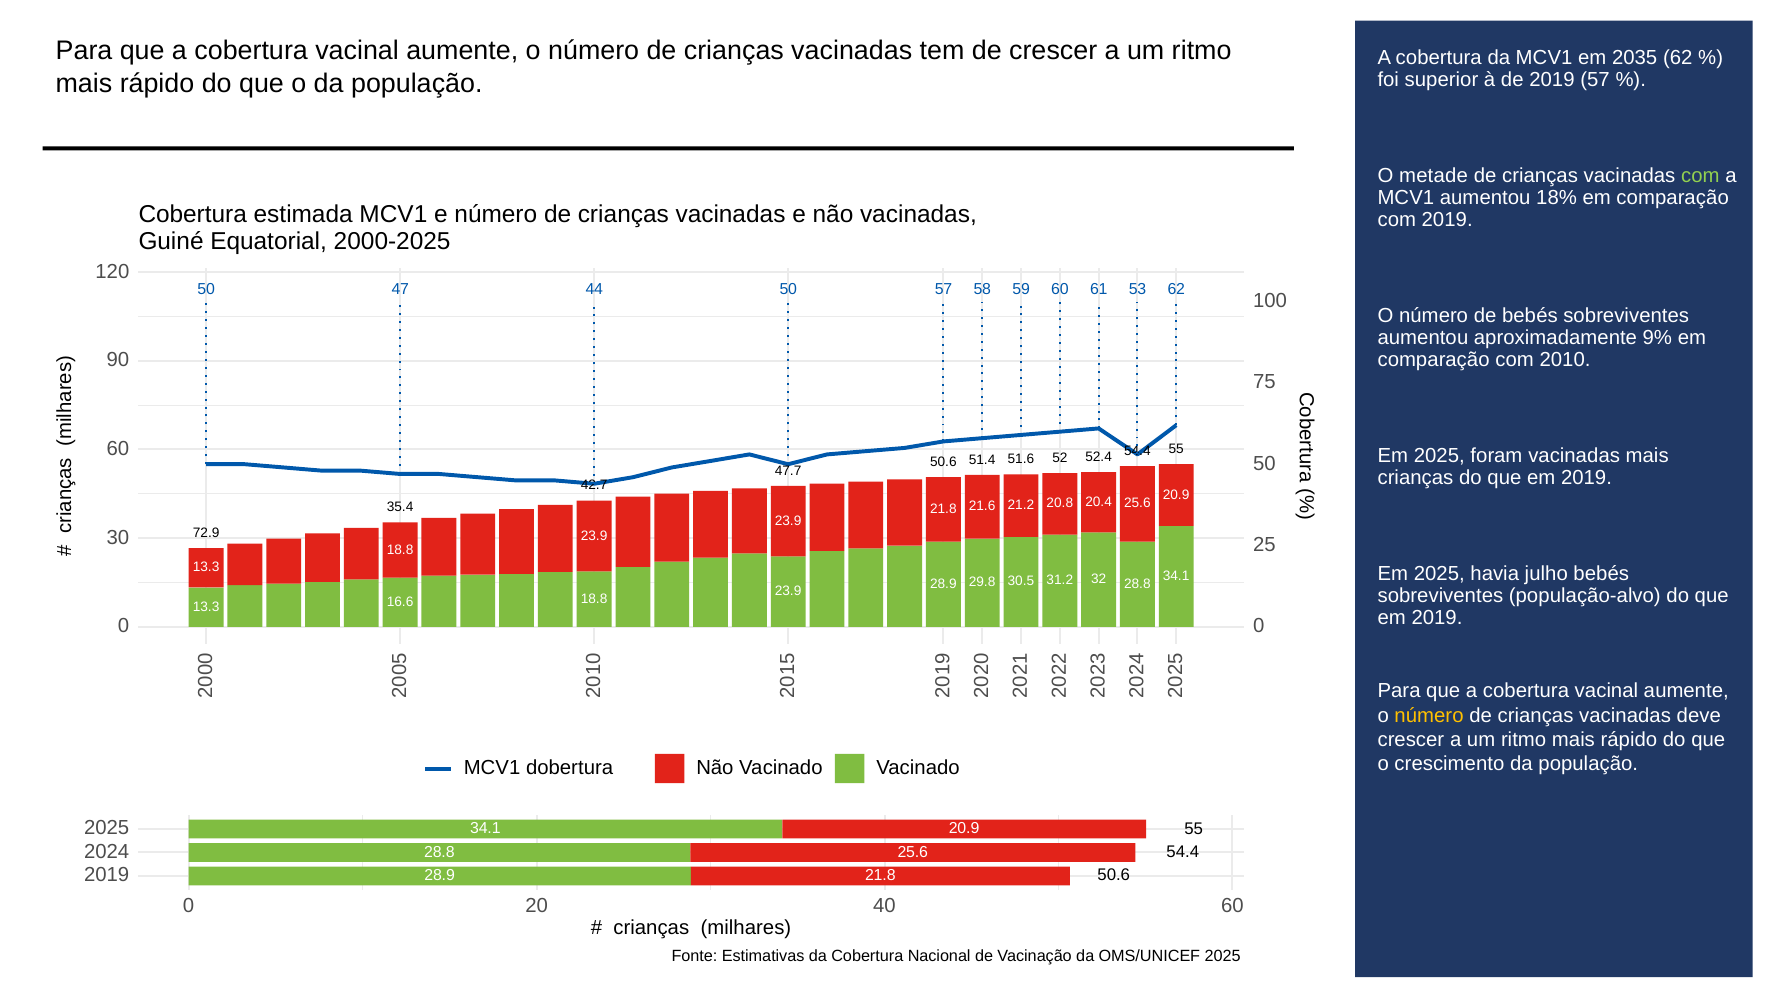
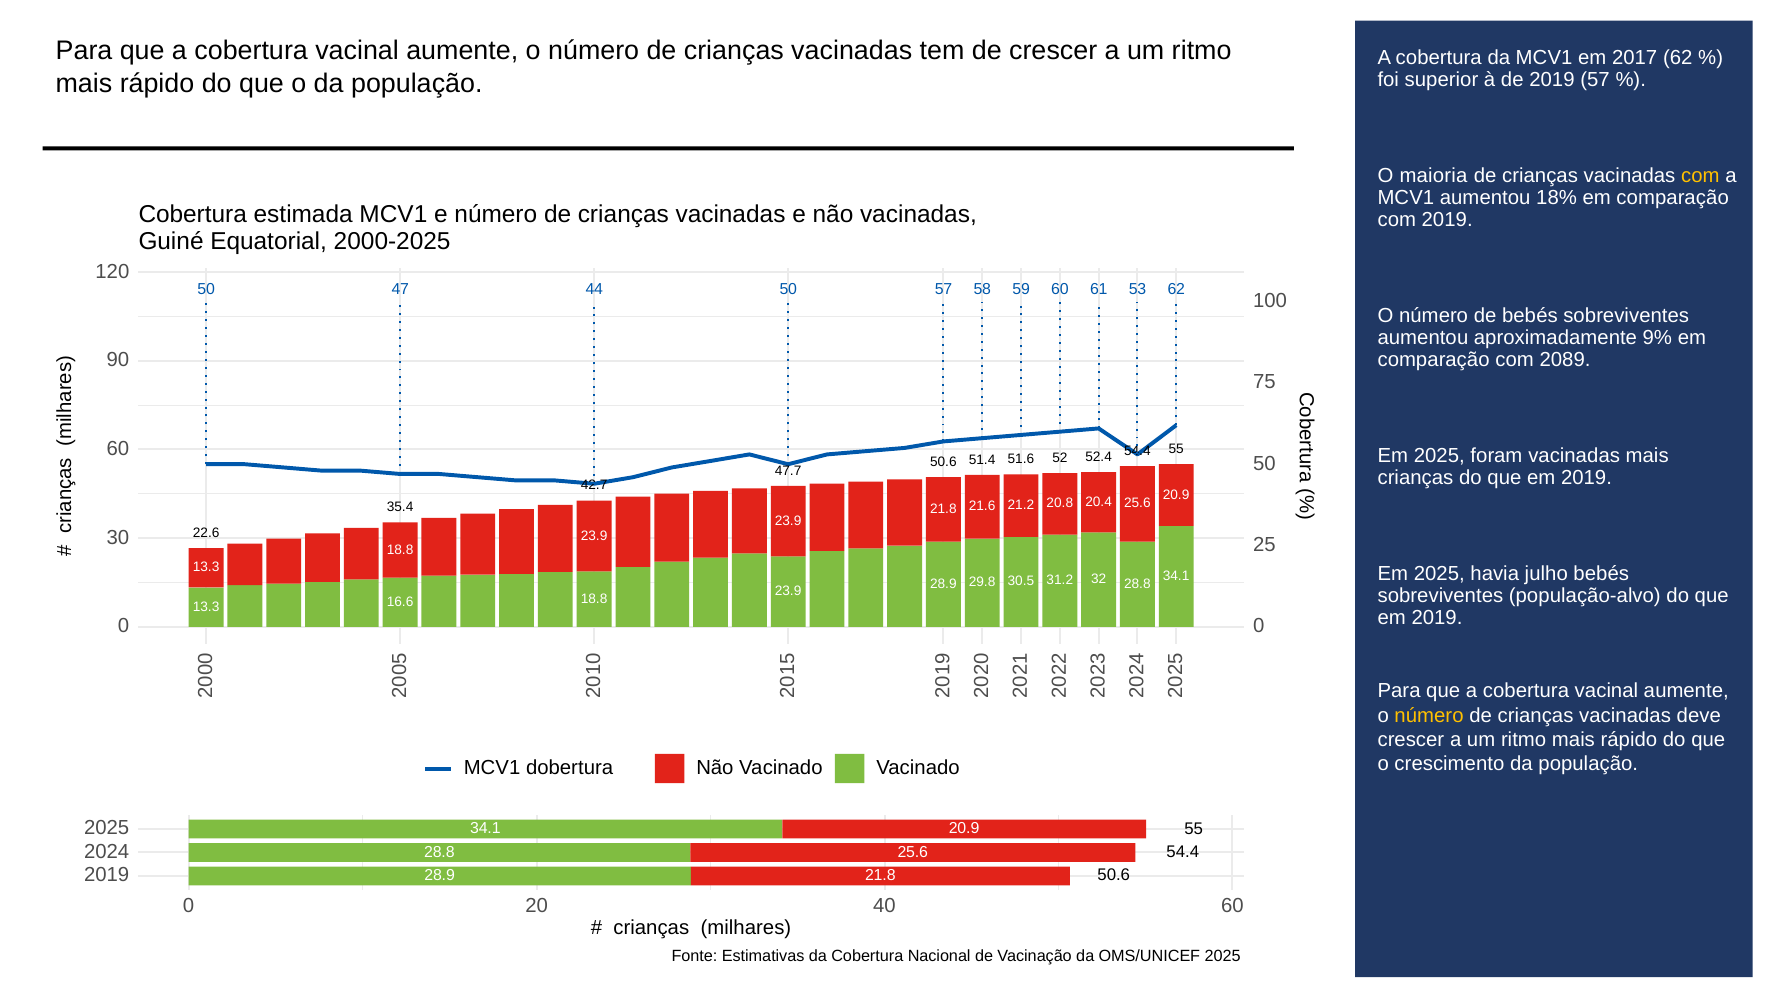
2035: 2035 -> 2017
metade: metade -> maioria
com at (1700, 176) colour: light green -> yellow
2010: 2010 -> 2089
72.9: 72.9 -> 22.6
